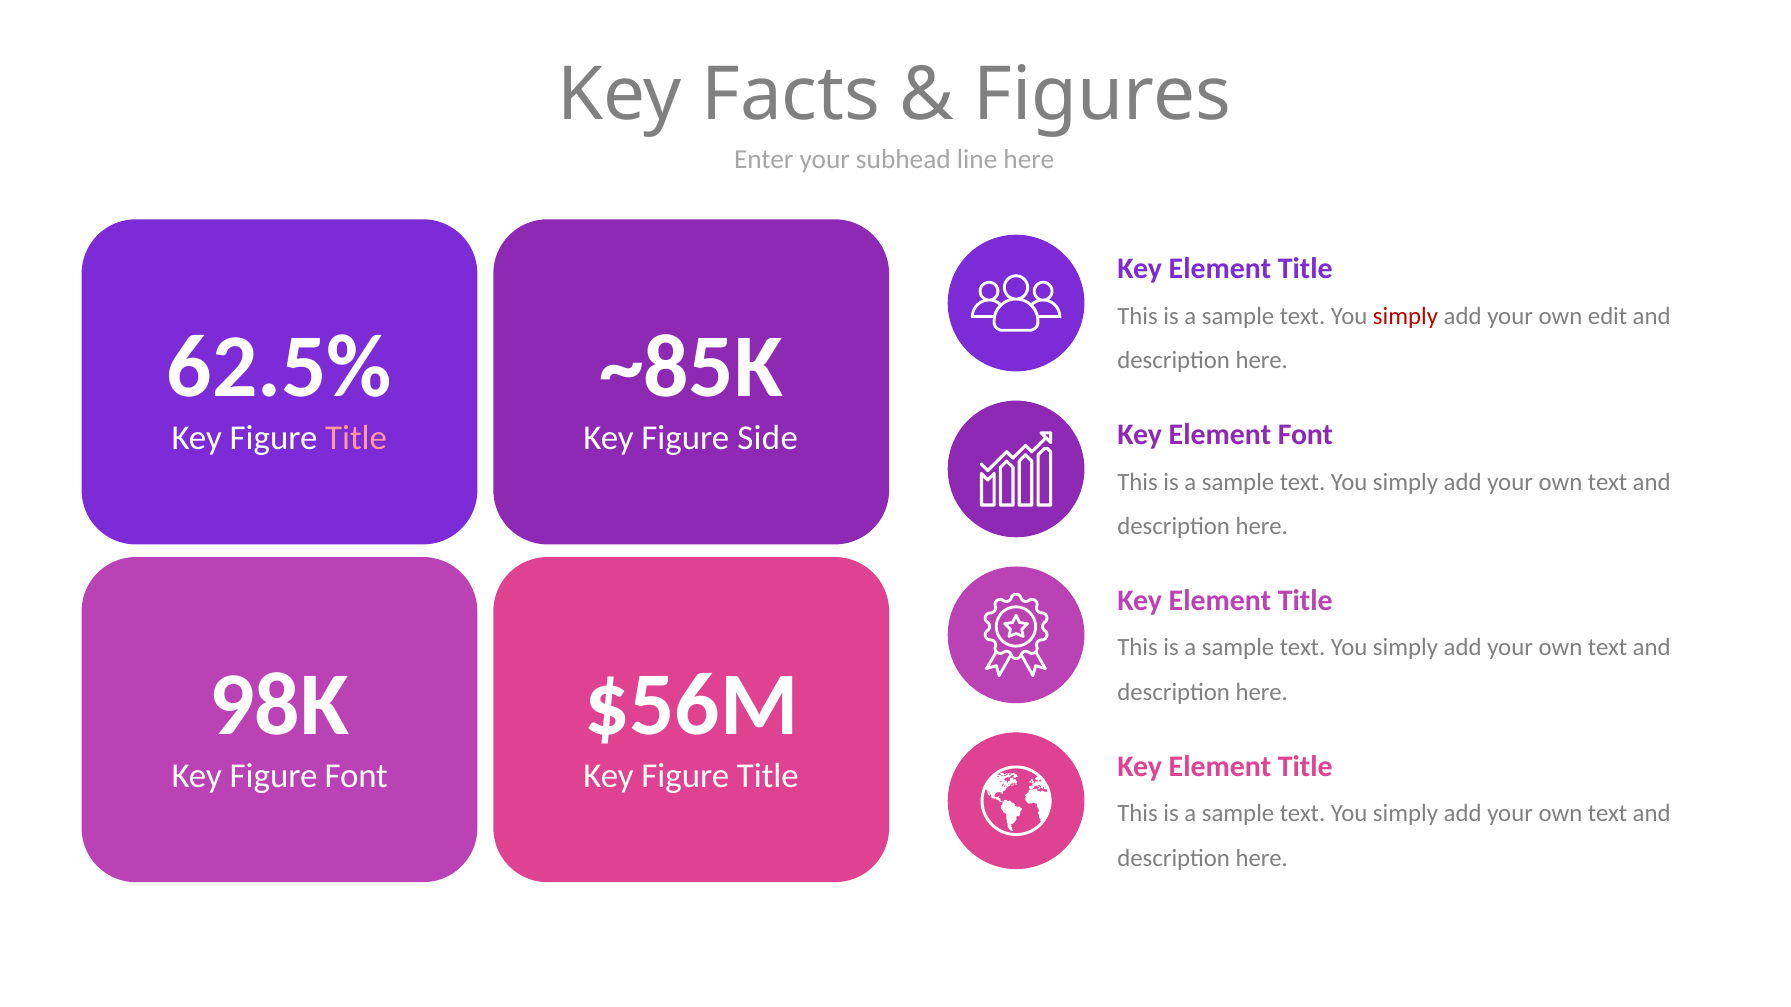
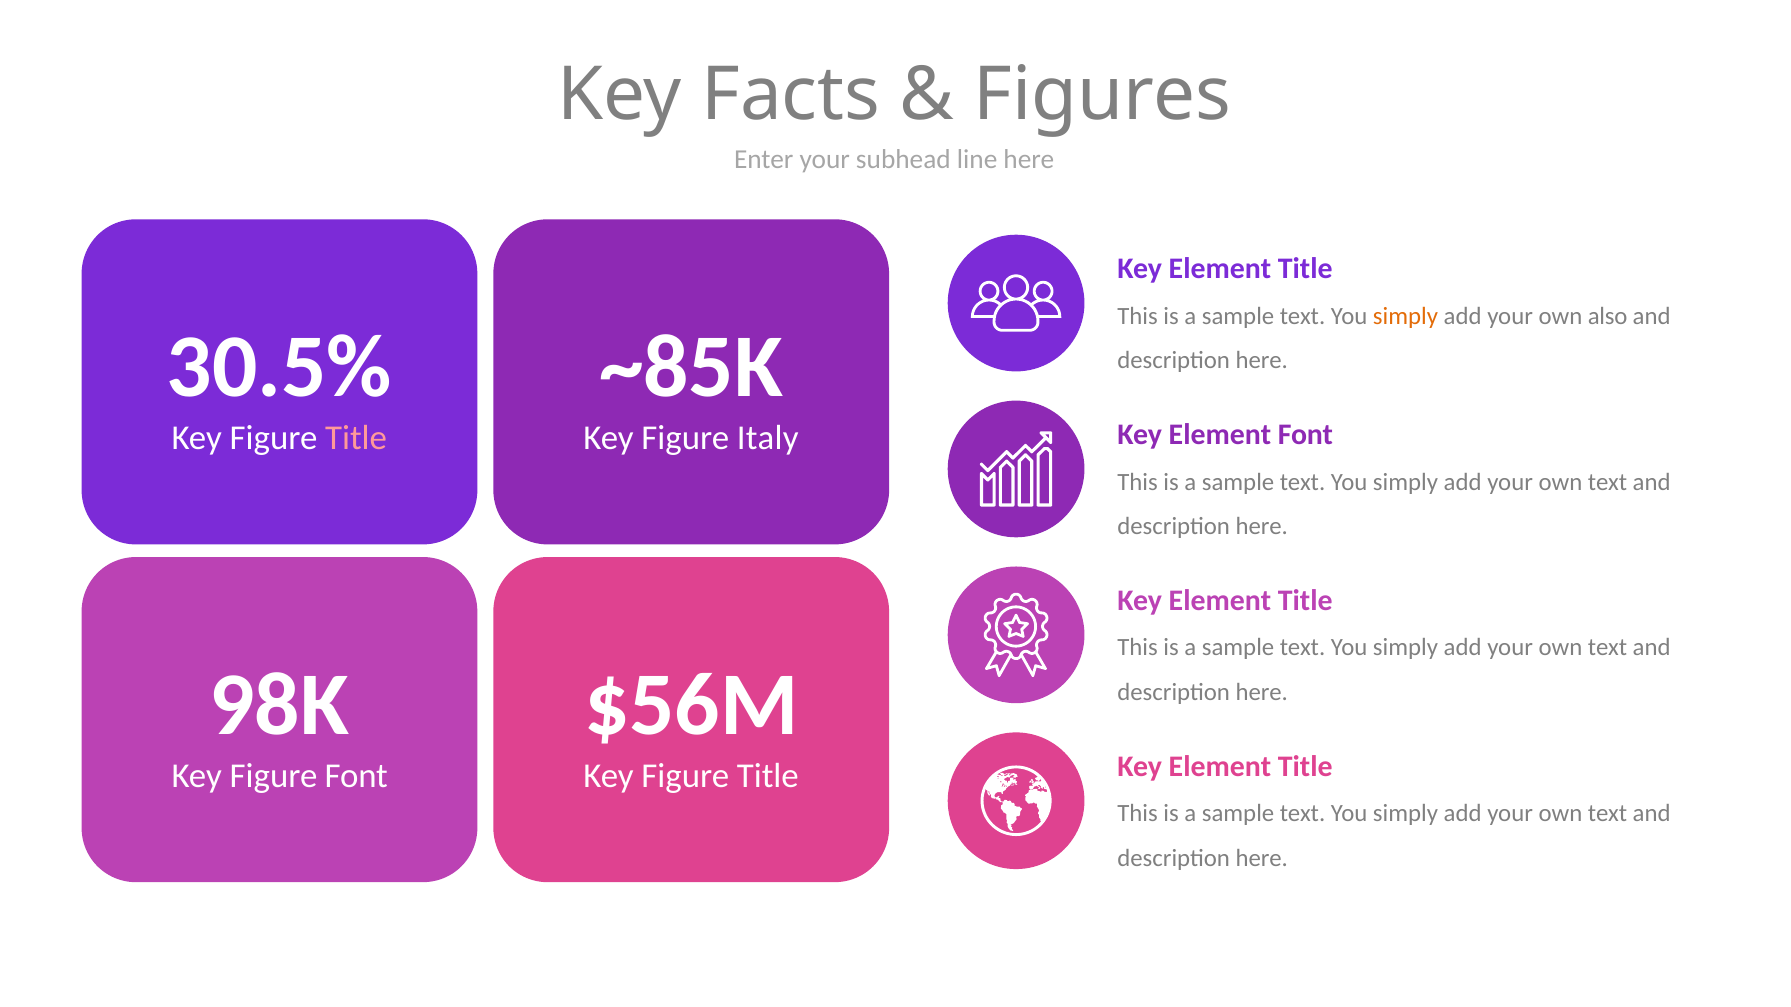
simply at (1405, 316) colour: red -> orange
edit: edit -> also
62.5%: 62.5% -> 30.5%
Side: Side -> Italy
